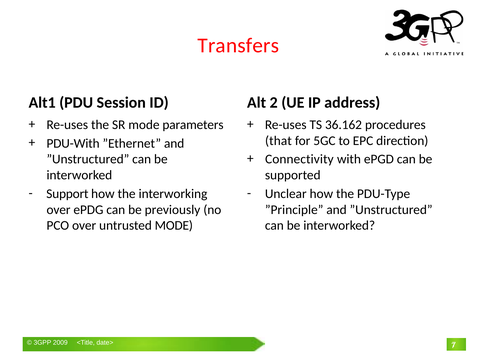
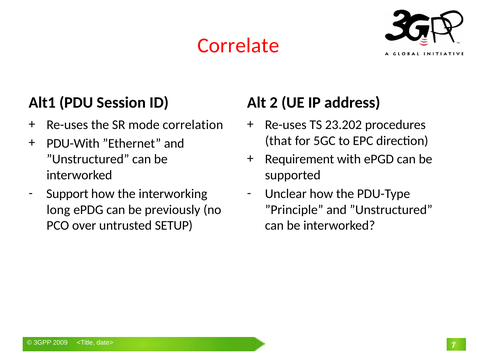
Transfers: Transfers -> Correlate
parameters: parameters -> correlation
36.162: 36.162 -> 23.202
Connectivity: Connectivity -> Requirement
over at (58, 210): over -> long
untrusted MODE: MODE -> SETUP
